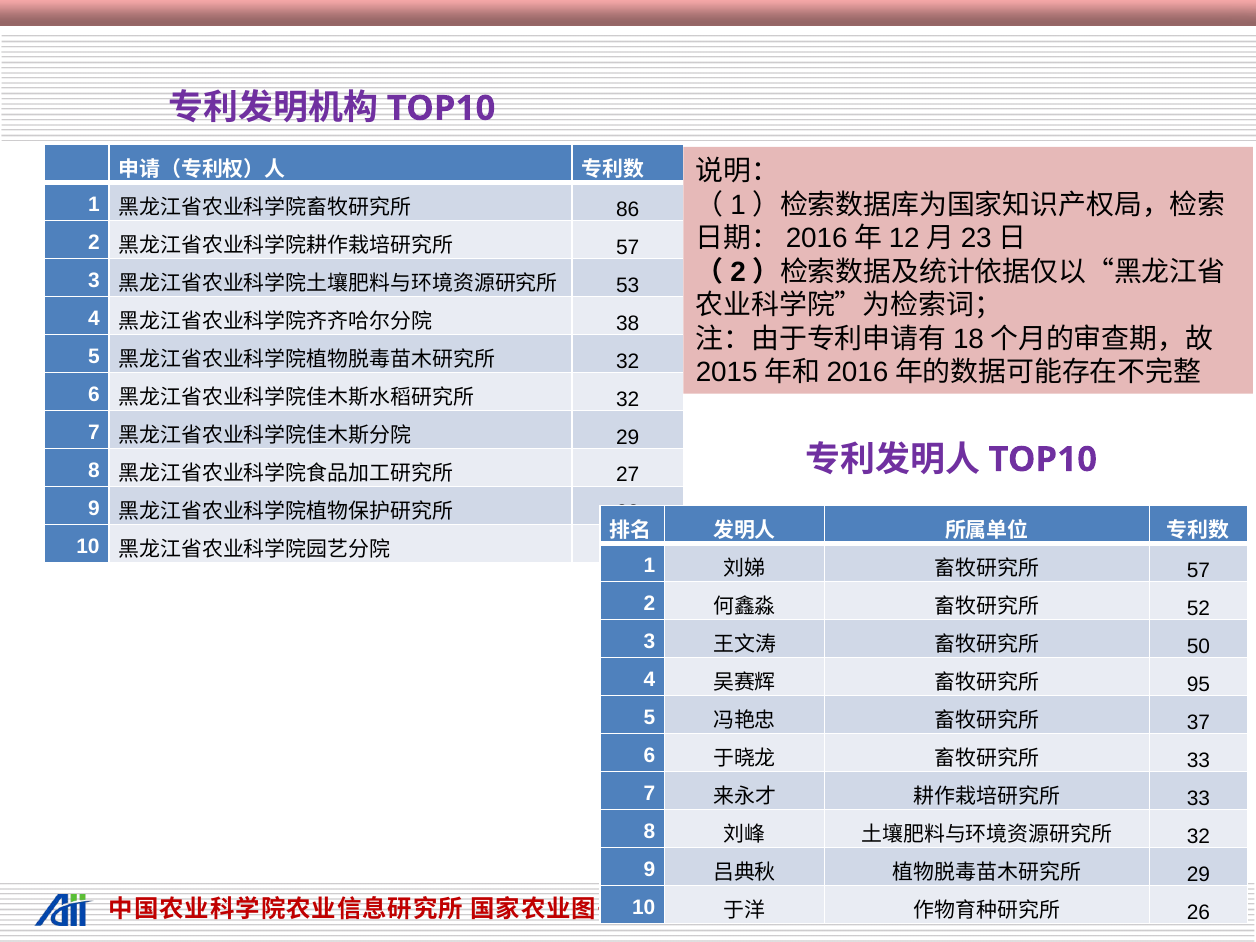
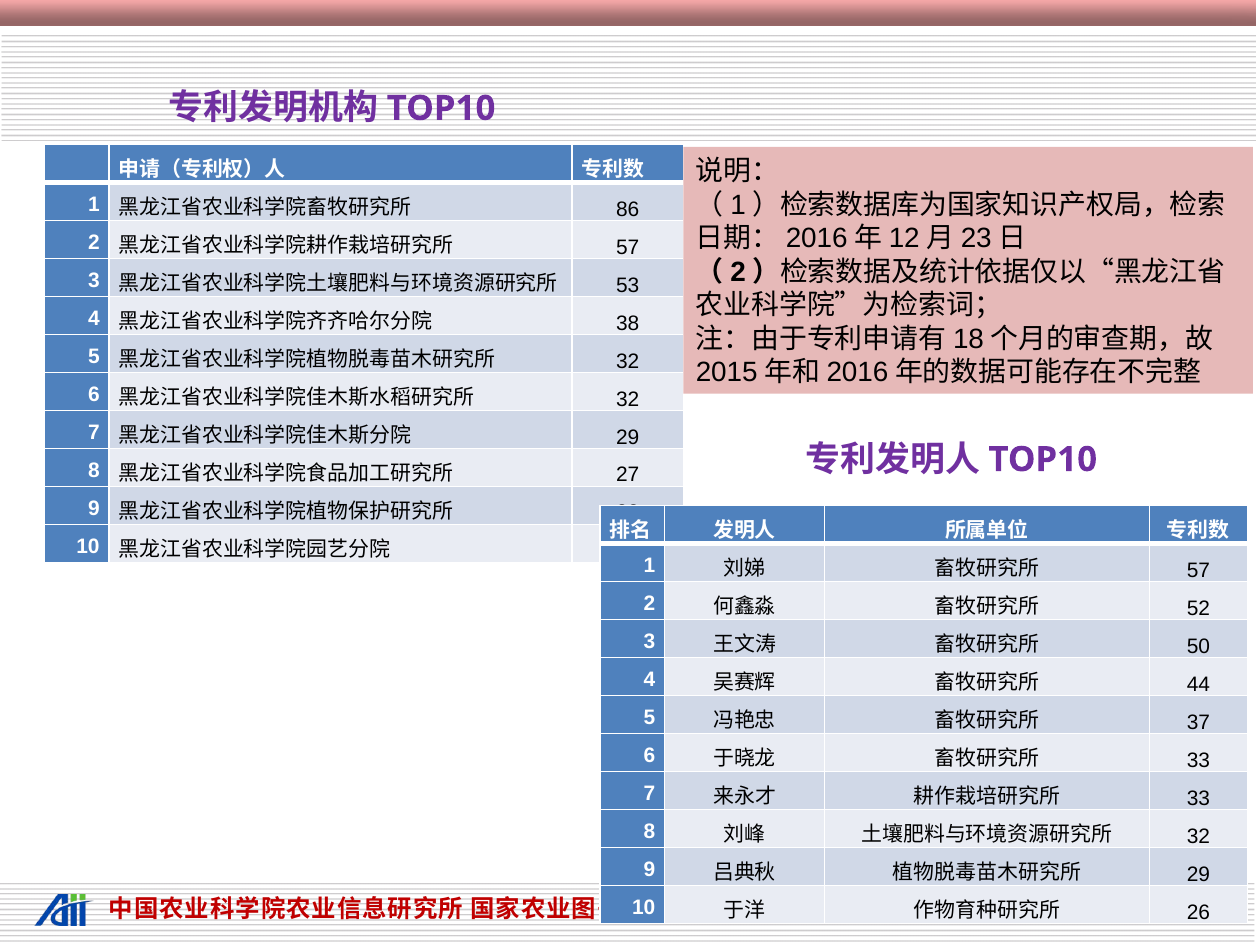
95: 95 -> 44
